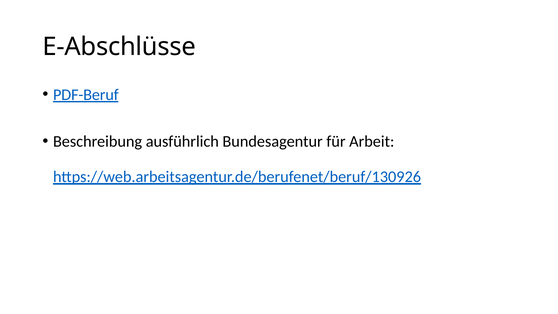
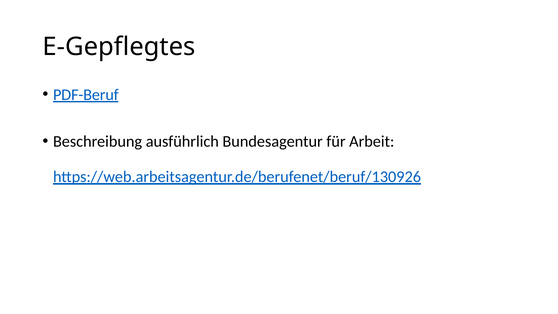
E-Abschlüsse: E-Abschlüsse -> E-Gepflegtes
